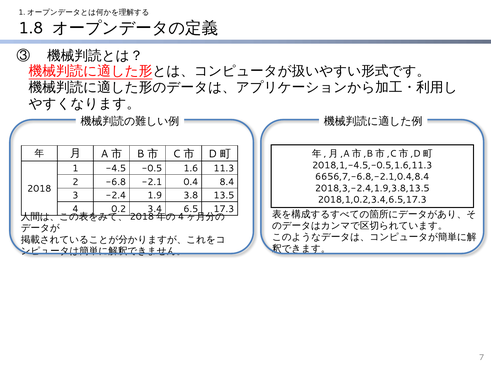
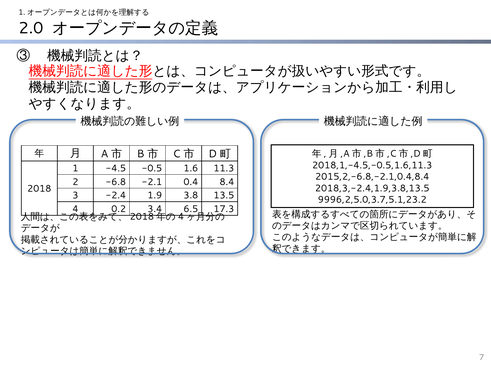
1.8: 1.8 -> 2.0
6656,7,-6.8,-2.1,0.4,8.4: 6656,7,-6.8,-2.1,0.4,8.4 -> 2015,2,-6.8,-2.1,0.4,8.4
2018,1,0.2,3.4,6.5,17.3: 2018,1,0.2,3.4,6.5,17.3 -> 9996,2,5.0,3.7,5.1,23.2
